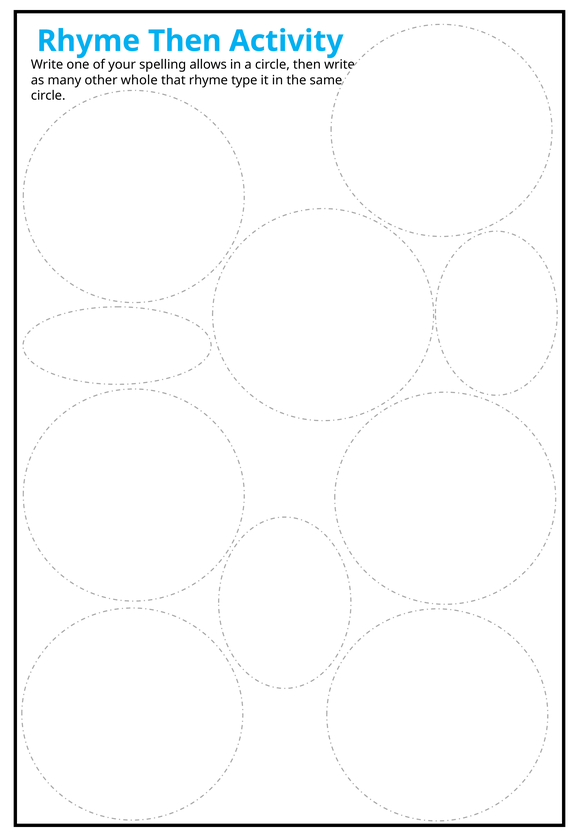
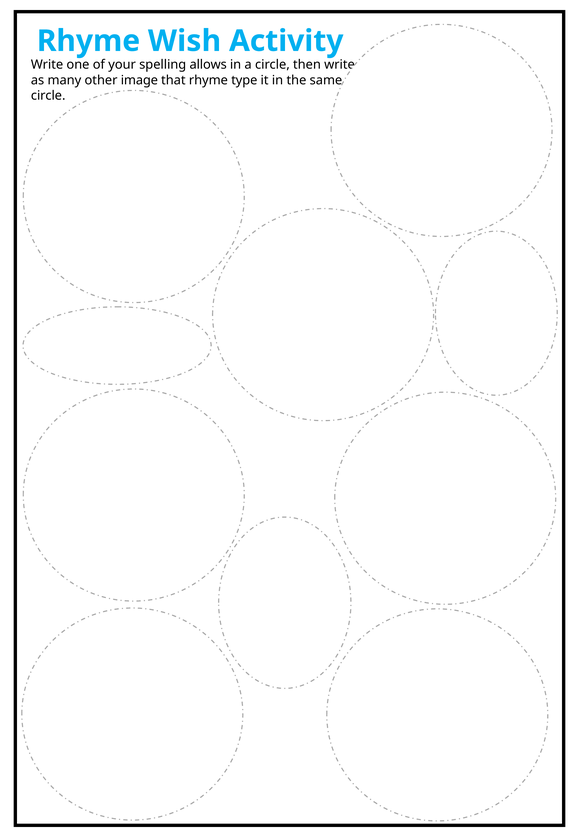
Then at (185, 41): Then -> Wish
whole: whole -> image
